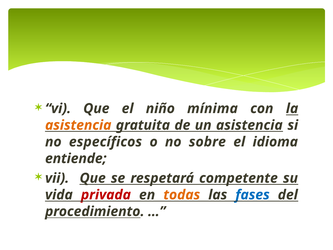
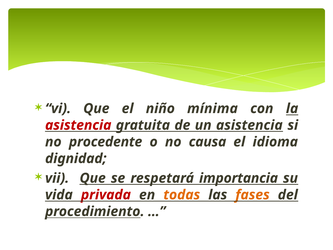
asistencia at (78, 125) colour: orange -> red
específicos: específicos -> procedente
sobre: sobre -> causa
entiende: entiende -> dignidad
competente: competente -> importancia
fases colour: blue -> orange
